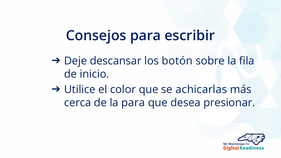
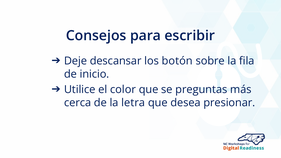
achicarlas: achicarlas -> preguntas
la para: para -> letra
